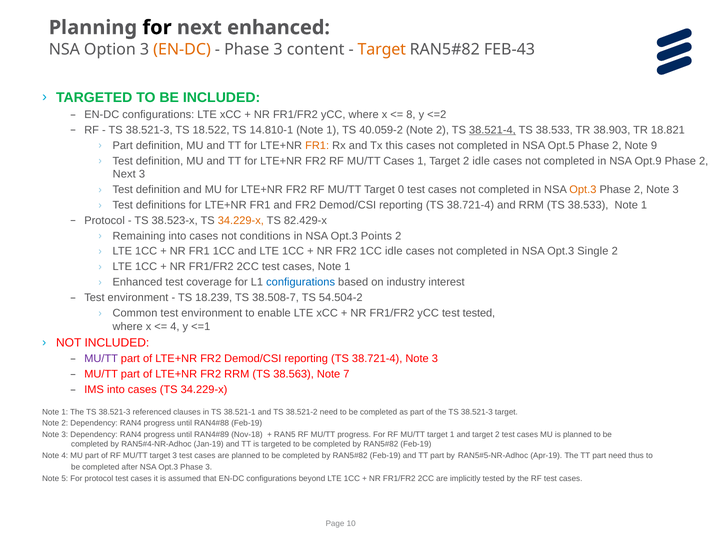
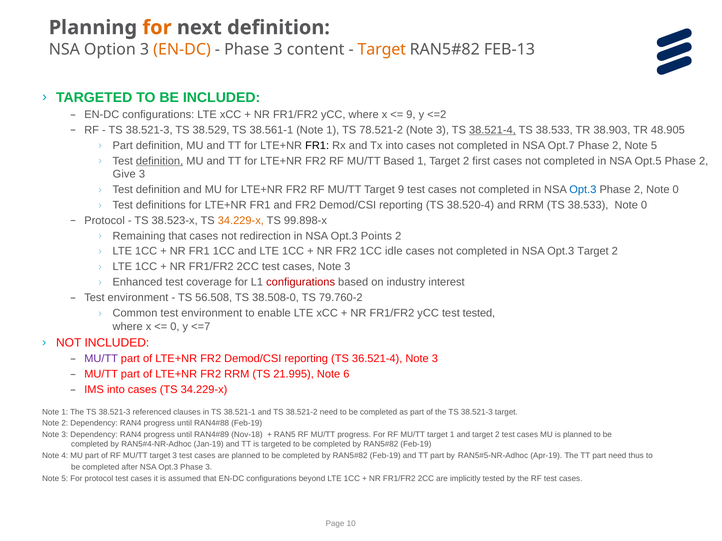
for at (157, 28) colour: black -> orange
next enhanced: enhanced -> definition
FEB-43: FEB-43 -> FEB-13
8 at (411, 115): 8 -> 9
18.522: 18.522 -> 38.529
14.810-1: 14.810-1 -> 38.561-1
40.059-2: 40.059-2 -> 78.521-2
2 at (443, 130): 2 -> 3
18.821: 18.821 -> 48.905
FR1 at (317, 146) colour: orange -> black
Tx this: this -> into
Opt.5: Opt.5 -> Opt.7
2 Note 9: 9 -> 5
definition at (160, 161) underline: none -> present
MU/TT Cases: Cases -> Based
2 idle: idle -> first
Opt.9: Opt.9 -> Opt.5
Next at (124, 174): Next -> Give
Target 0: 0 -> 9
Opt.3 at (583, 190) colour: orange -> blue
2 Note 3: 3 -> 0
38.721-4 at (471, 205): 38.721-4 -> 38.520-4
38.533 Note 1: 1 -> 0
82.429-x: 82.429-x -> 99.898-x
Remaining into: into -> that
conditions: conditions -> redirection
Opt.3 Single: Single -> Target
cases Note 1: 1 -> 3
configurations at (301, 283) colour: blue -> red
18.239: 18.239 -> 56.508
38.508-7: 38.508-7 -> 38.508-0
54.504-2: 54.504-2 -> 79.760-2
4 at (175, 327): 4 -> 0
<=1: <=1 -> <=7
38.721-4 at (377, 359): 38.721-4 -> 36.521-4
38.563: 38.563 -> 21.995
7: 7 -> 6
